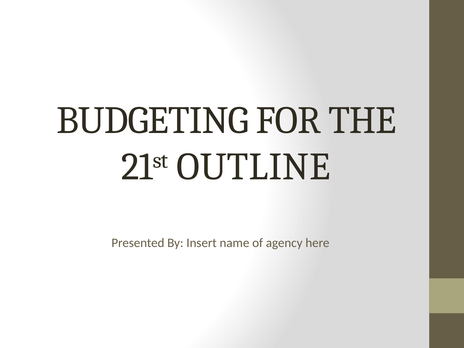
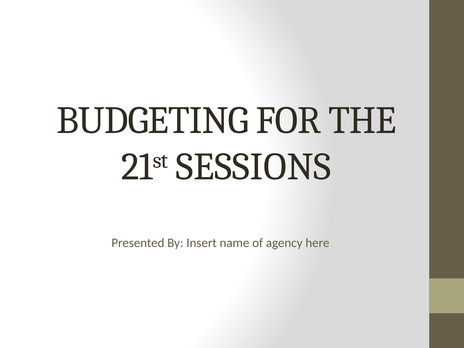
OUTLINE: OUTLINE -> SESSIONS
